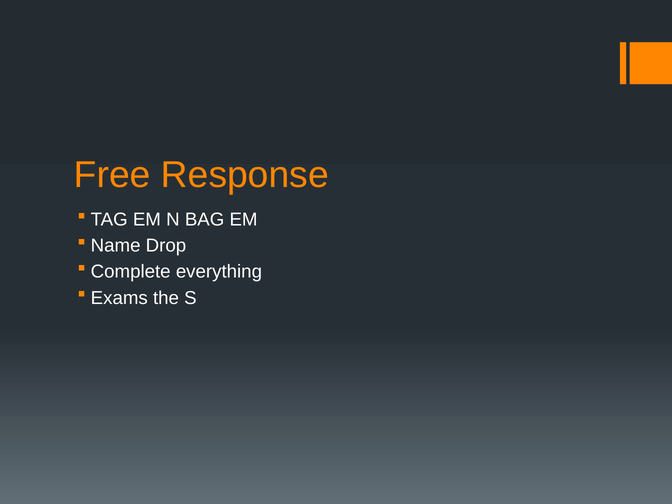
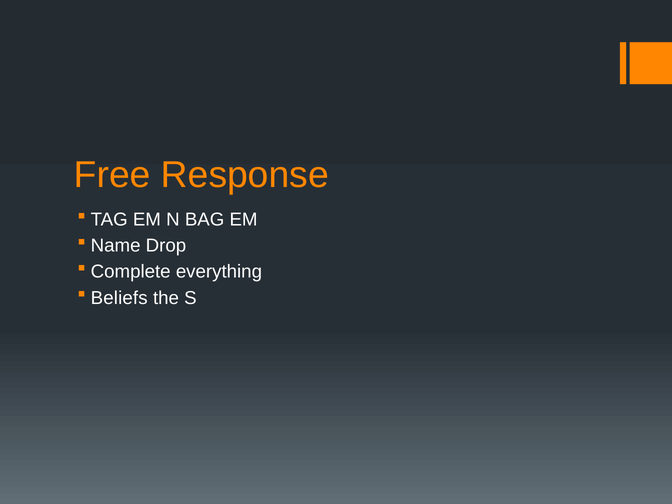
Exams: Exams -> Beliefs
